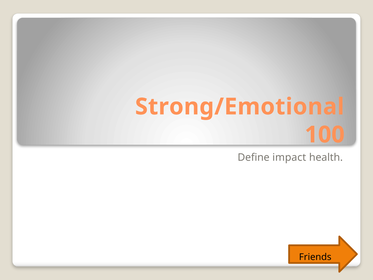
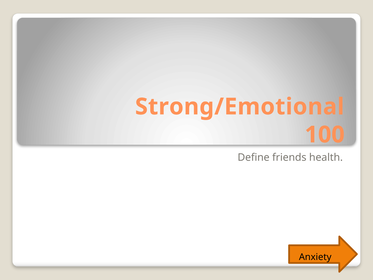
impact: impact -> friends
Friends: Friends -> Anxiety
